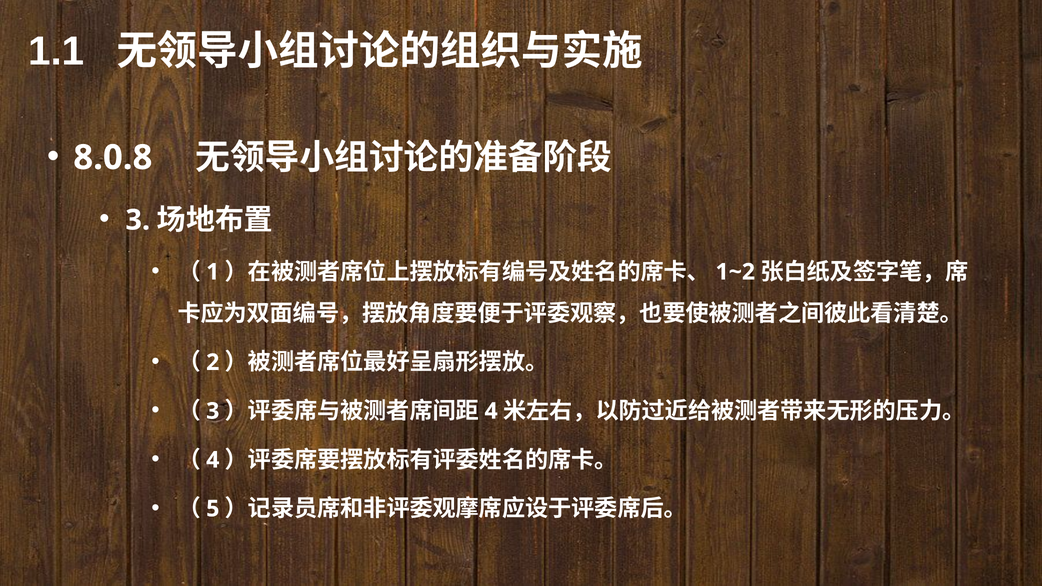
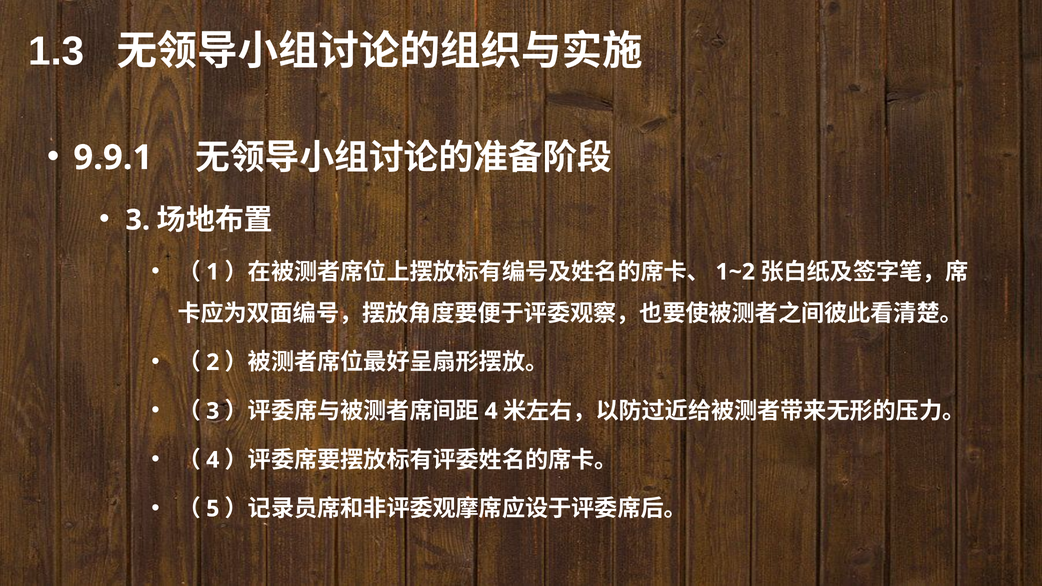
1.1: 1.1 -> 1.3
8.0.8: 8.0.8 -> 9.9.1
